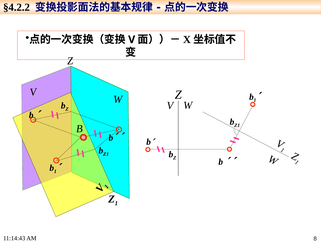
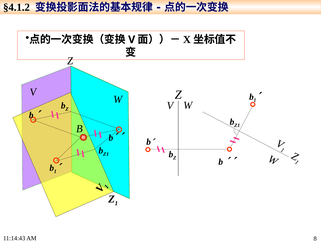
§4.2.2: §4.2.2 -> §4.1.2
